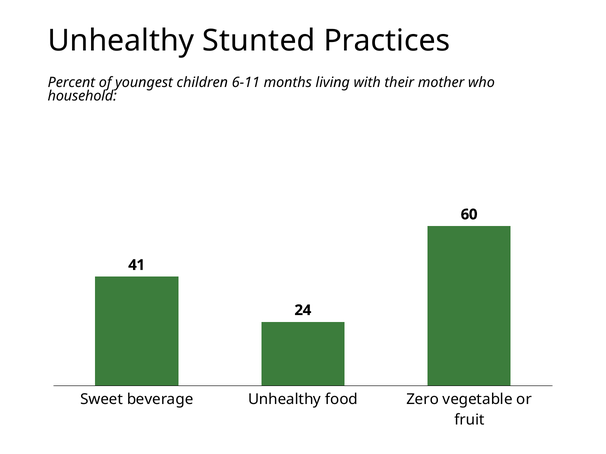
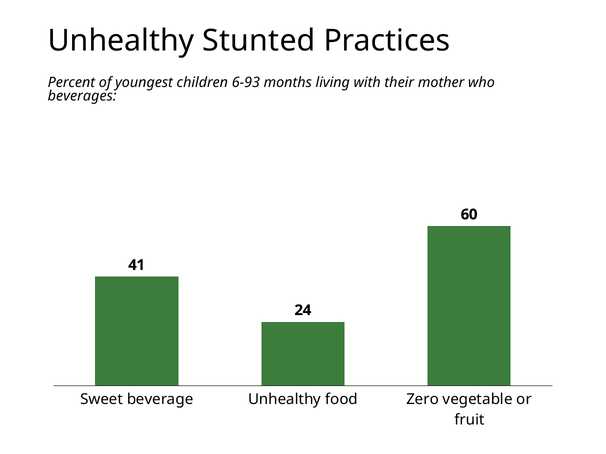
6-11: 6-11 -> 6-93
household: household -> beverages
